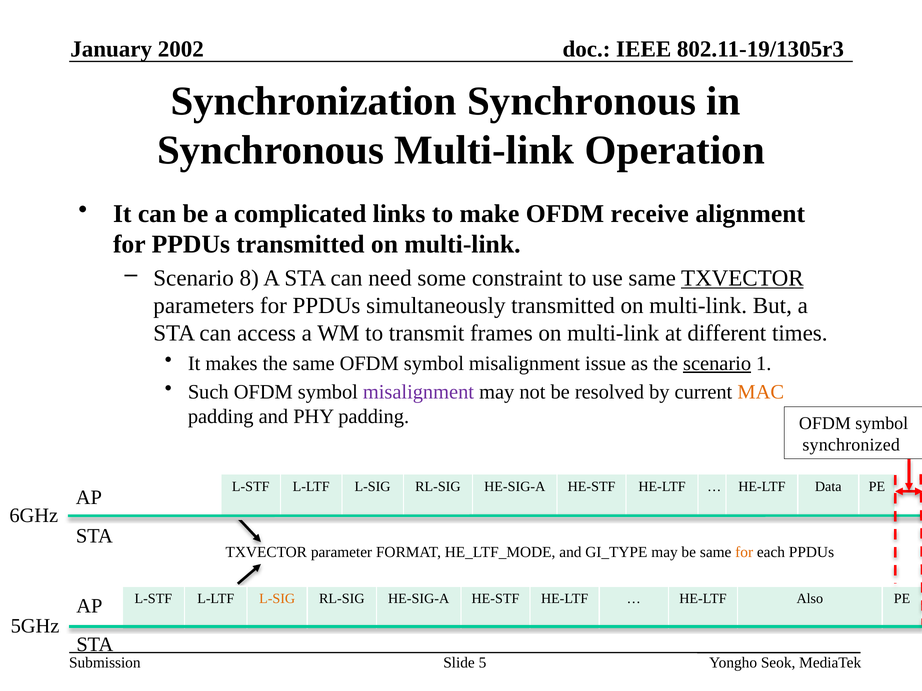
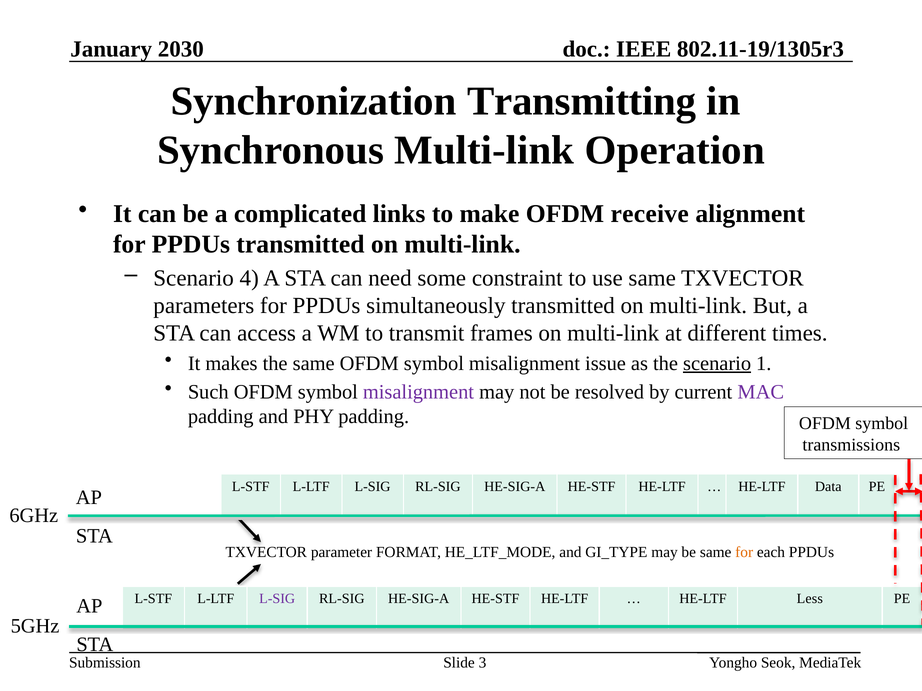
2002: 2002 -> 2030
Synchronization Synchronous: Synchronous -> Transmitting
8: 8 -> 4
TXVECTOR at (742, 278) underline: present -> none
MAC colour: orange -> purple
synchronized: synchronized -> transmissions
L-SIG at (277, 599) colour: orange -> purple
Also: Also -> Less
5: 5 -> 3
